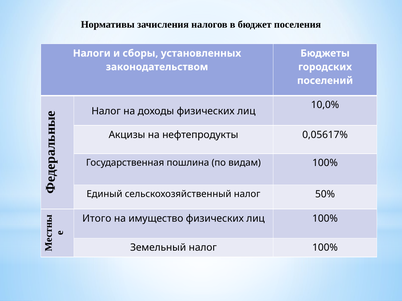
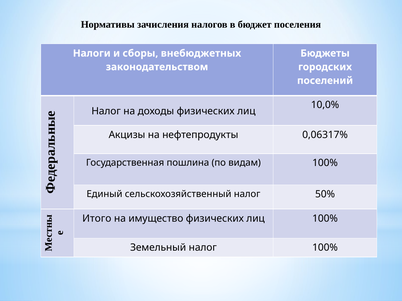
установленных: установленных -> внебюджетных
0,05617%: 0,05617% -> 0,06317%
